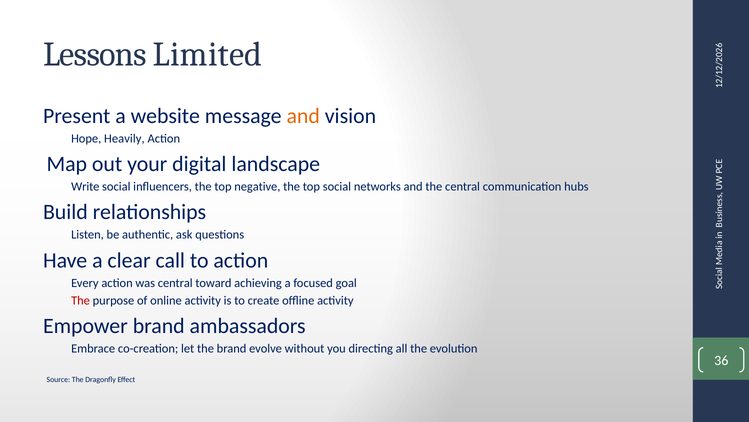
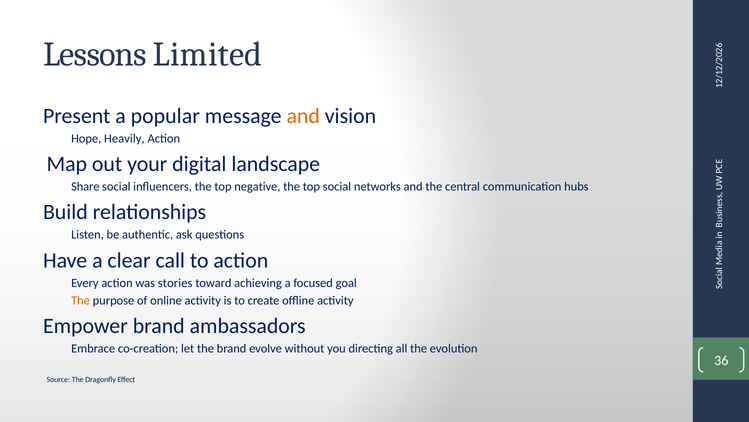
website: website -> popular
Write: Write -> Share
was central: central -> stories
The at (81, 300) colour: red -> orange
